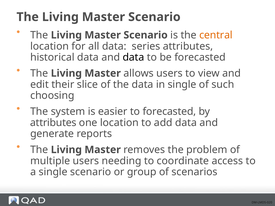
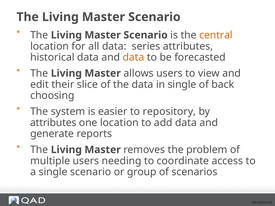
data at (133, 57) colour: black -> orange
such: such -> back
to forecasted: forecasted -> repository
